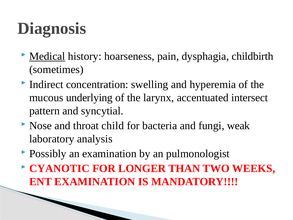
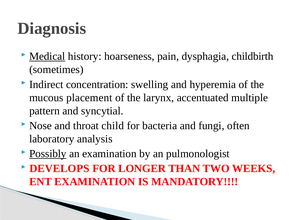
underlying: underlying -> placement
intersect: intersect -> multiple
weak: weak -> often
Possibly underline: none -> present
CYANOTIC: CYANOTIC -> DEVELOPS
